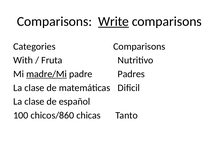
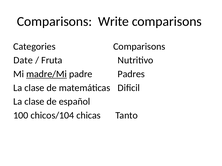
Write underline: present -> none
With: With -> Date
chicos/860: chicos/860 -> chicos/104
